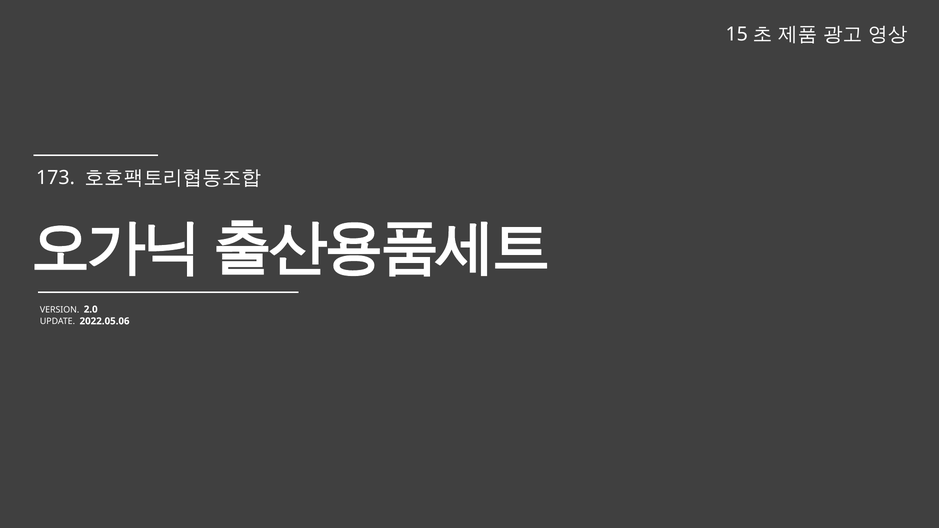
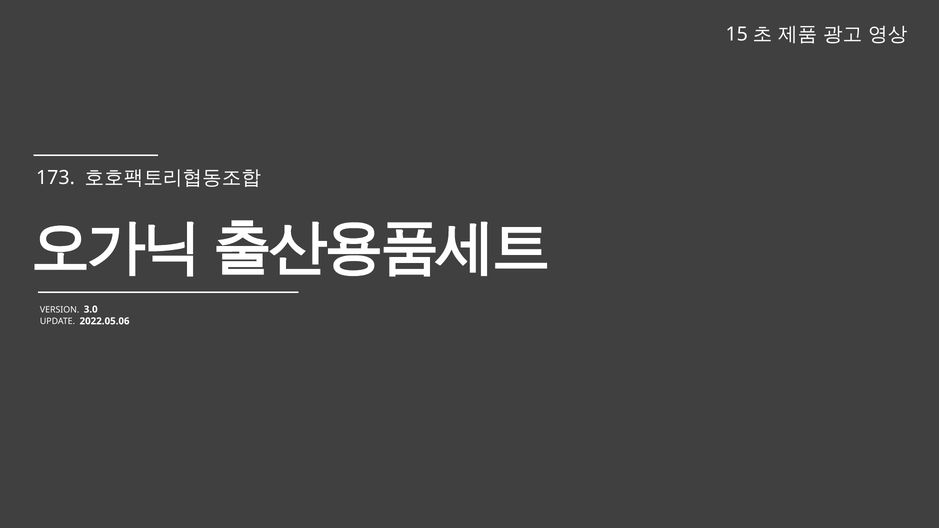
2.0: 2.0 -> 3.0
